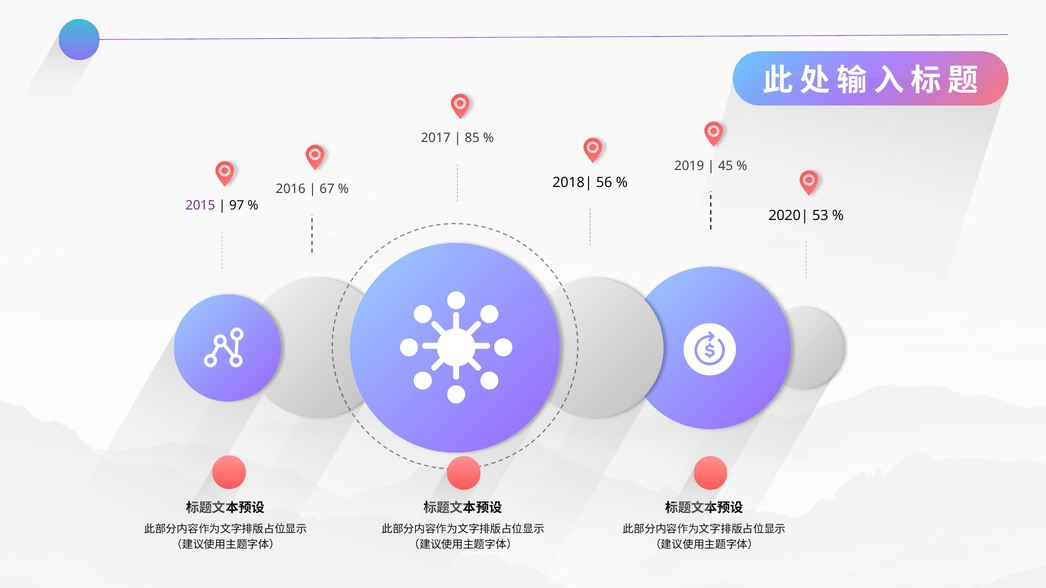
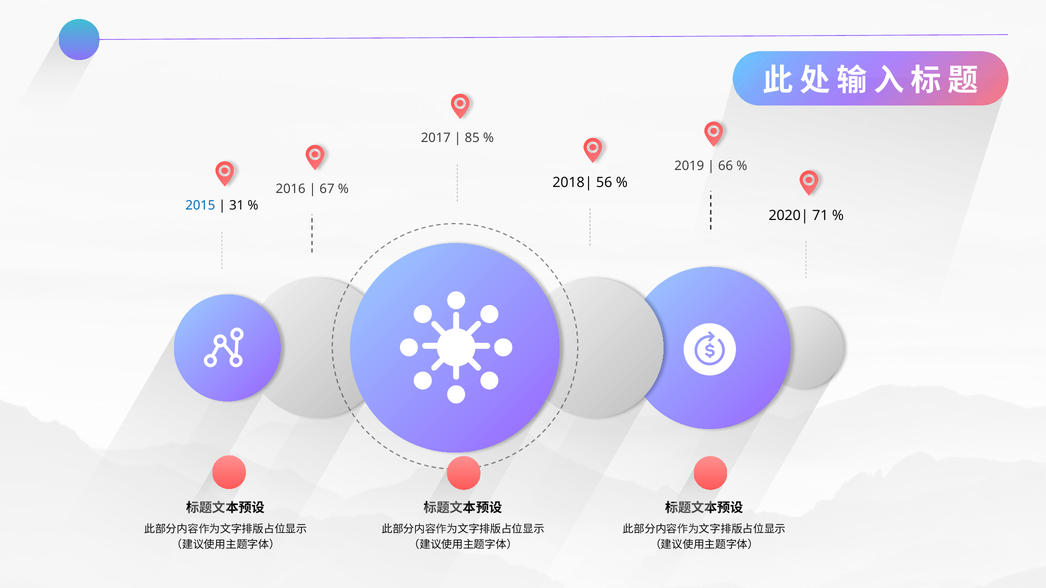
45: 45 -> 66
2015 colour: purple -> blue
97: 97 -> 31
53: 53 -> 71
